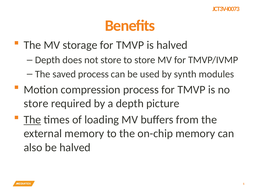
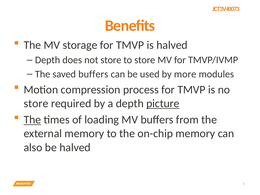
saved process: process -> buffers
synth: synth -> more
picture underline: none -> present
